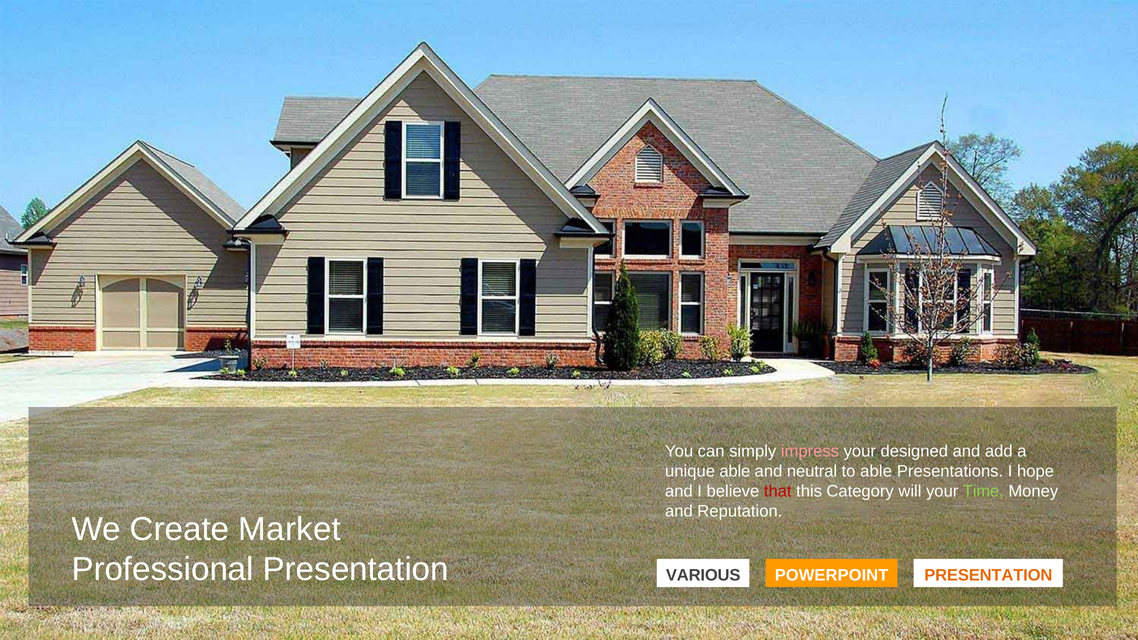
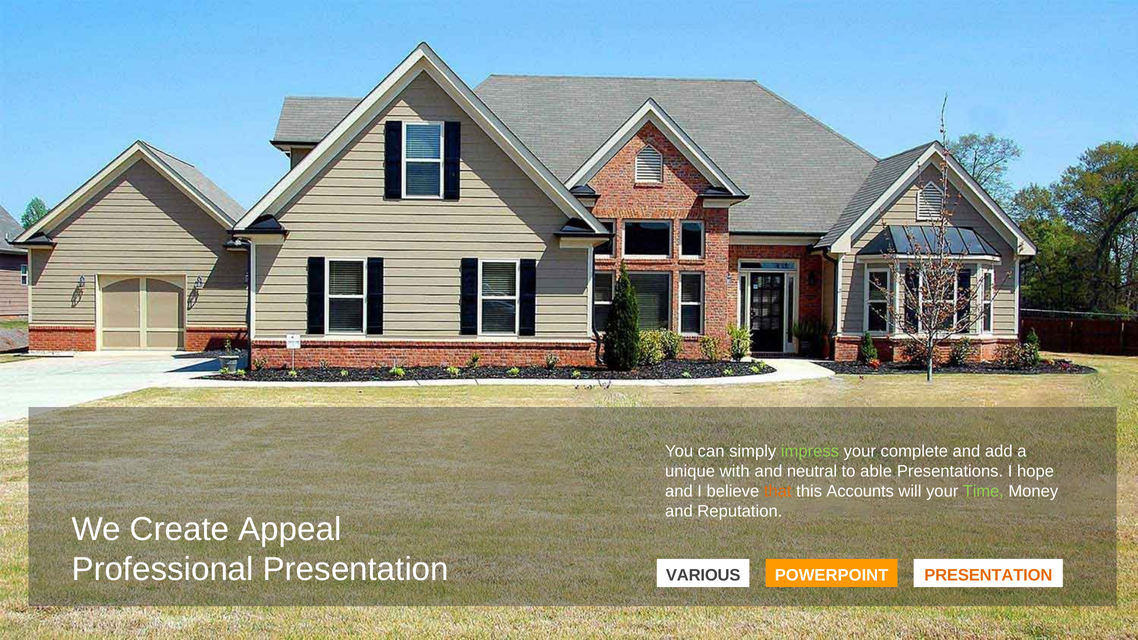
impress colour: pink -> light green
designed: designed -> complete
unique able: able -> with
that colour: red -> orange
Category: Category -> Accounts
Market: Market -> Appeal
